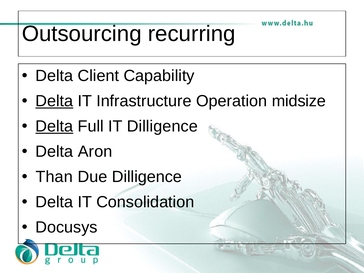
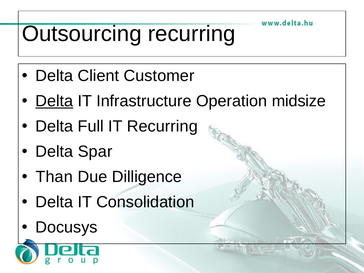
Capability: Capability -> Customer
Delta at (54, 126) underline: present -> none
IT Dilligence: Dilligence -> Recurring
Aron: Aron -> Spar
